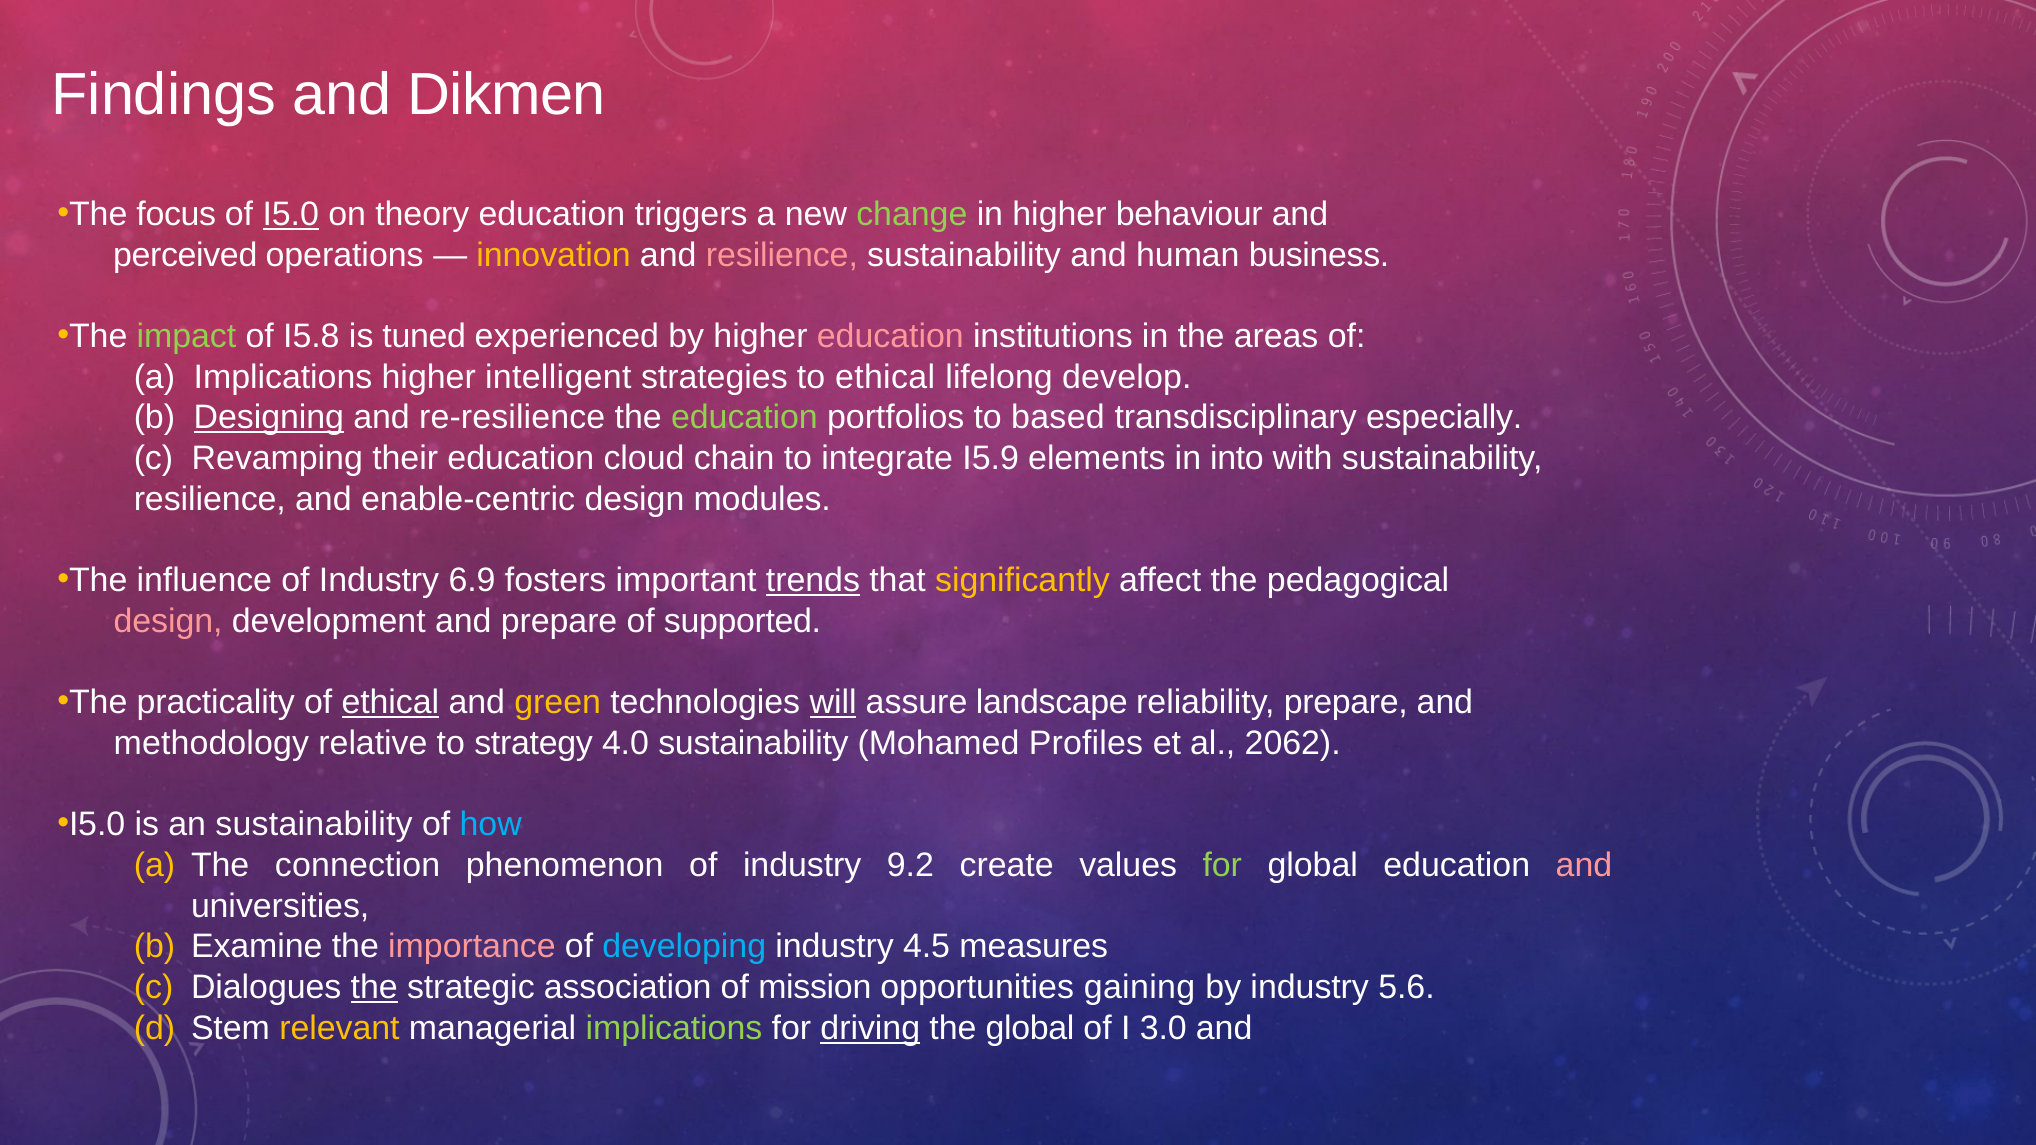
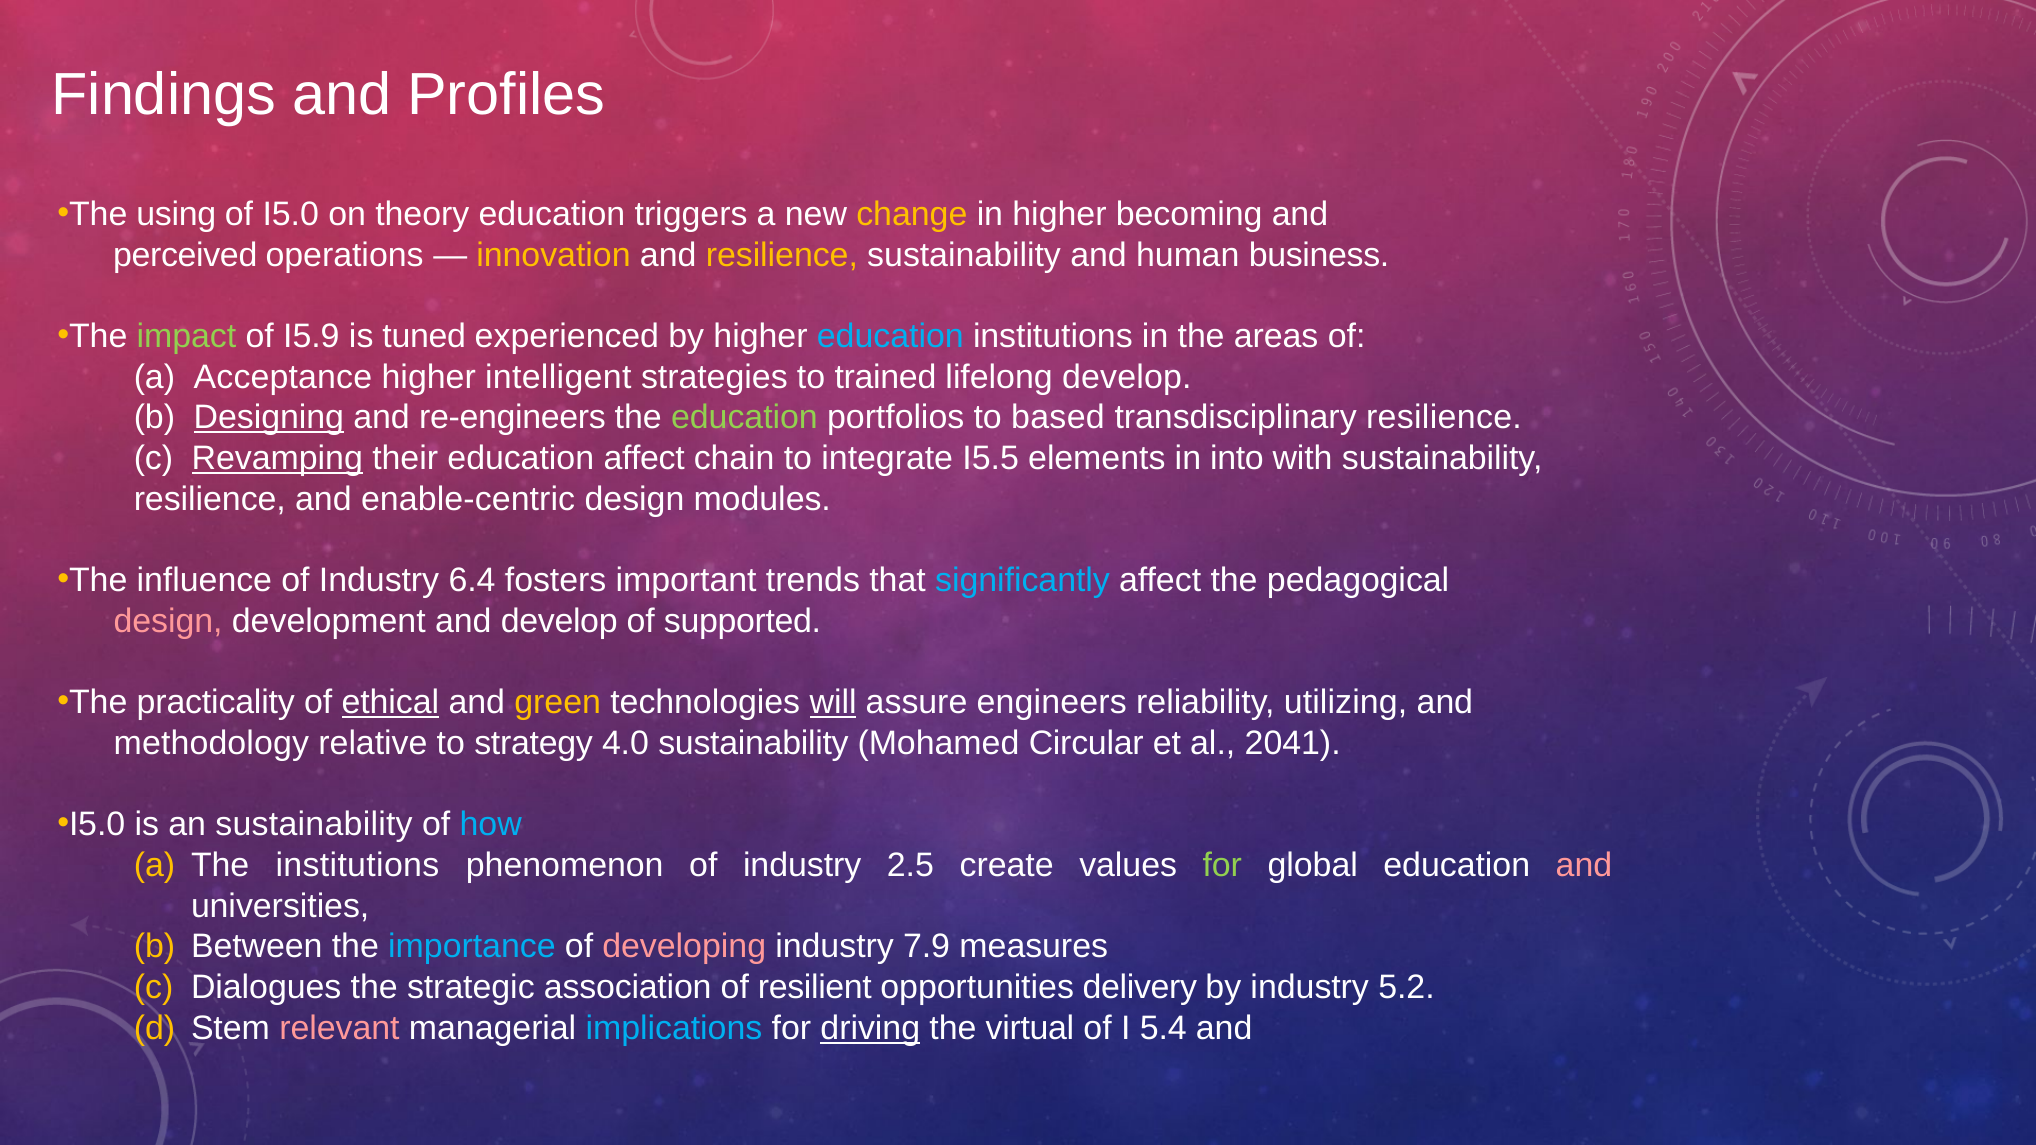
Dikmen: Dikmen -> Profiles
focus: focus -> using
I5.0 at (291, 214) underline: present -> none
change colour: light green -> yellow
behaviour: behaviour -> becoming
resilience at (782, 255) colour: pink -> yellow
I5.8: I5.8 -> I5.9
education at (890, 336) colour: pink -> light blue
a Implications: Implications -> Acceptance
to ethical: ethical -> trained
re-resilience: re-resilience -> re-engineers
transdisciplinary especially: especially -> resilience
Revamping underline: none -> present
education cloud: cloud -> affect
I5.9: I5.9 -> I5.5
6.9: 6.9 -> 6.4
trends underline: present -> none
significantly colour: yellow -> light blue
and prepare: prepare -> develop
landscape: landscape -> engineers
reliability prepare: prepare -> utilizing
Profiles: Profiles -> Circular
2062: 2062 -> 2041
The connection: connection -> institutions
9.2: 9.2 -> 2.5
Examine: Examine -> Between
importance colour: pink -> light blue
developing colour: light blue -> pink
4.5: 4.5 -> 7.9
the at (374, 988) underline: present -> none
mission: mission -> resilient
gaining: gaining -> delivery
5.6: 5.6 -> 5.2
relevant colour: yellow -> pink
implications at (674, 1028) colour: light green -> light blue
the global: global -> virtual
3.0: 3.0 -> 5.4
